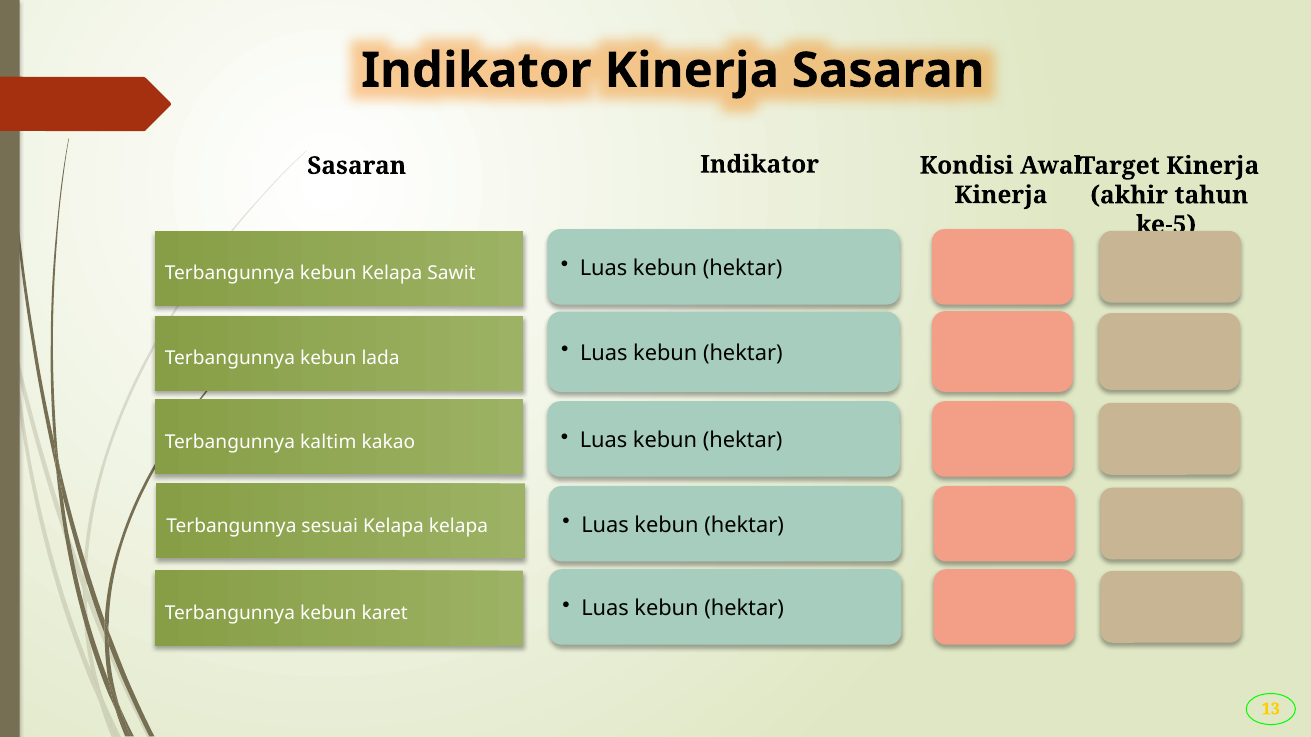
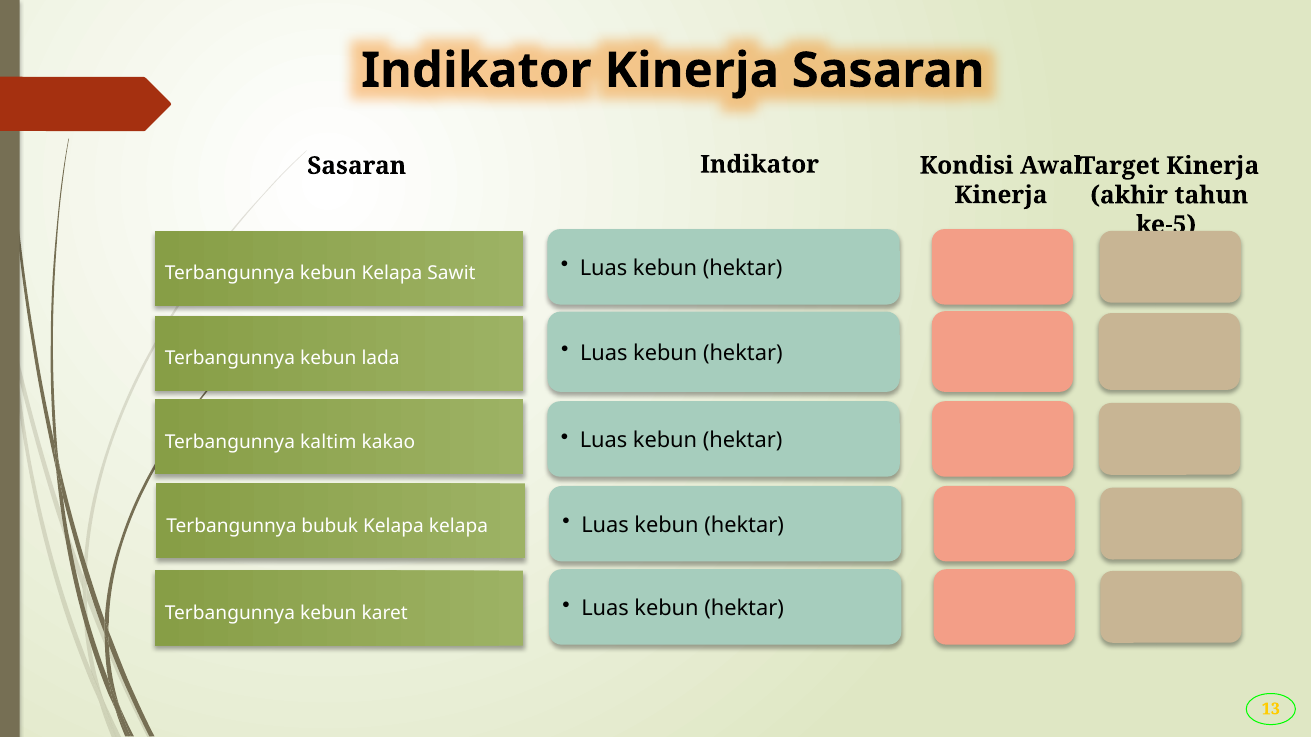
sesuai: sesuai -> bubuk
